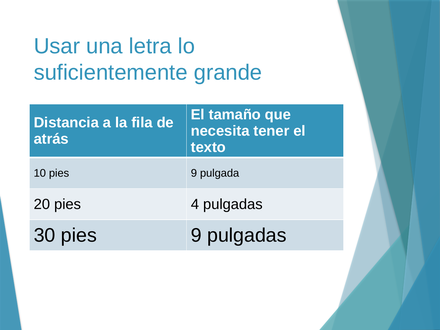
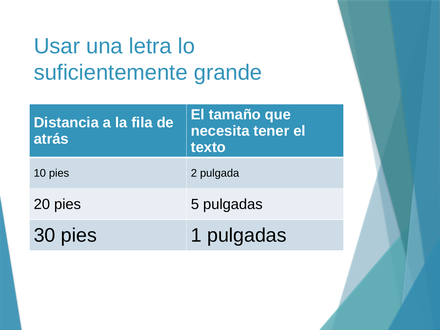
10 pies 9: 9 -> 2
4: 4 -> 5
30 pies 9: 9 -> 1
